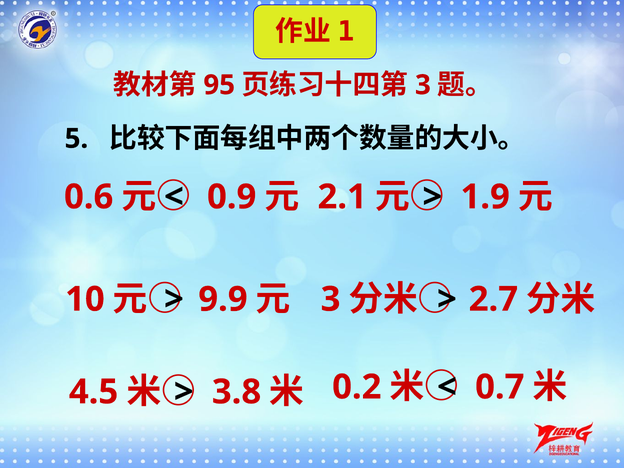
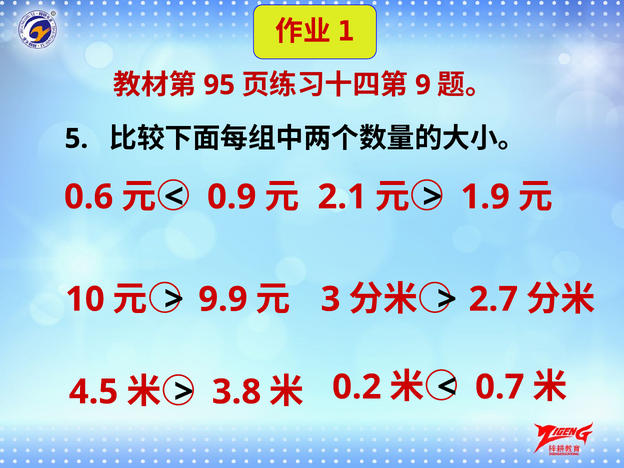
3 at (423, 85): 3 -> 9
